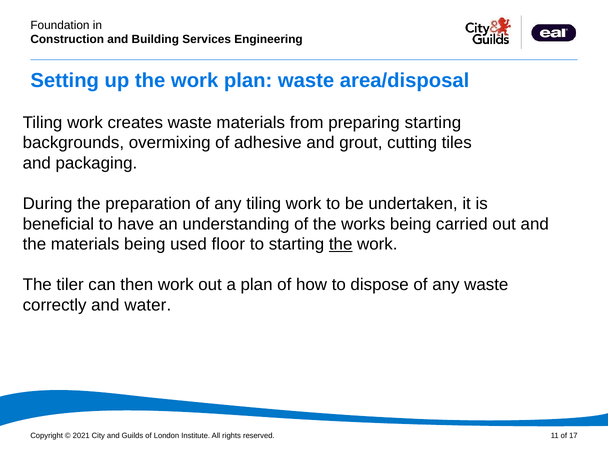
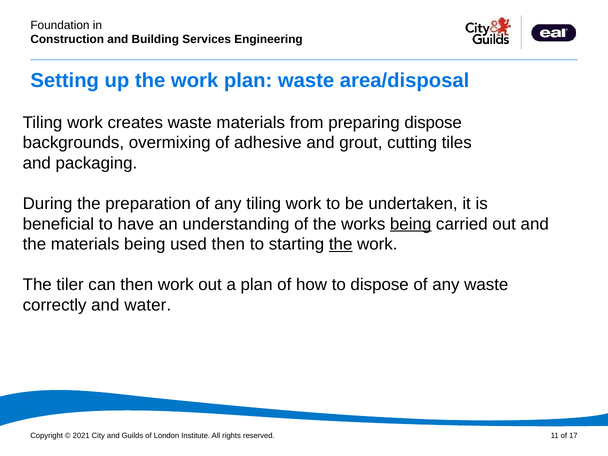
preparing starting: starting -> dispose
being at (411, 224) underline: none -> present
used floor: floor -> then
